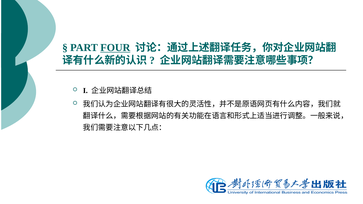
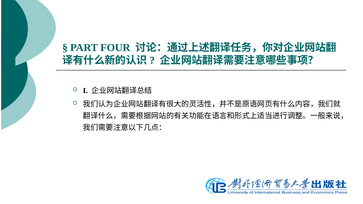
FOUR underline: present -> none
